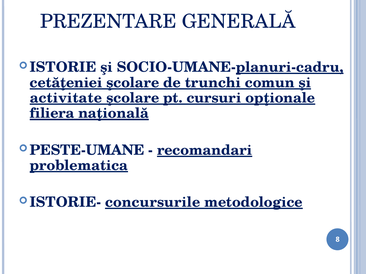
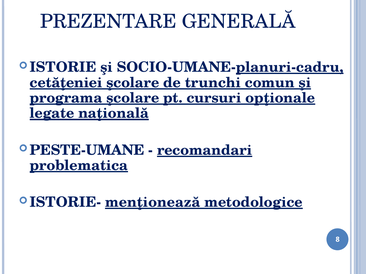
activitate: activitate -> programa
filiera: filiera -> legate
concursurile: concursurile -> menţionează
